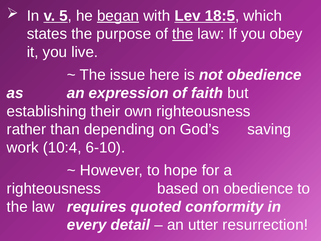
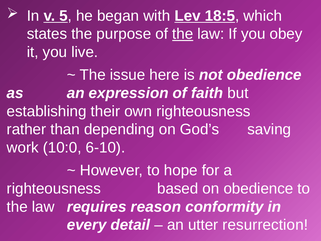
began underline: present -> none
10:4: 10:4 -> 10:0
quoted: quoted -> reason
